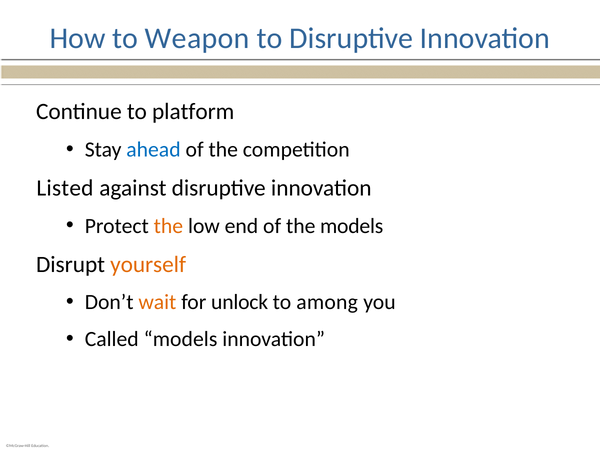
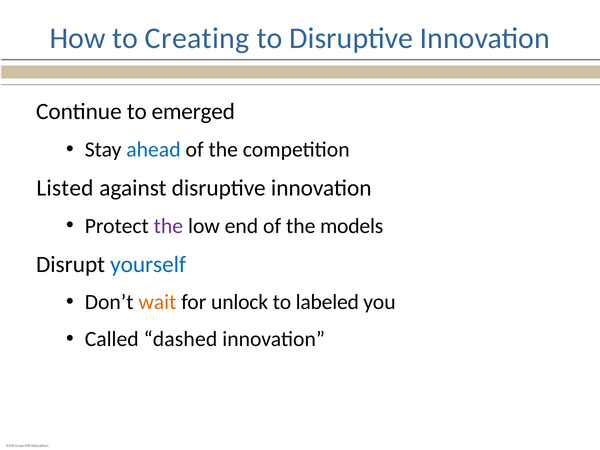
Weapon: Weapon -> Creating
platform: platform -> emerged
the at (168, 226) colour: orange -> purple
yourself colour: orange -> blue
among: among -> labeled
Called models: models -> dashed
